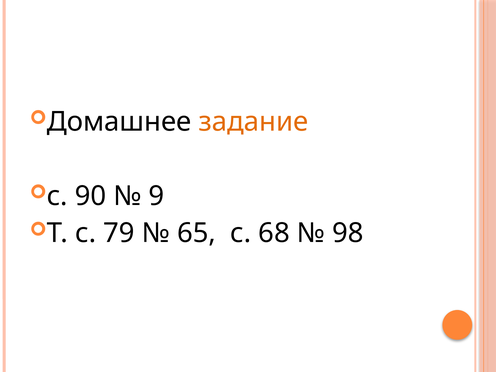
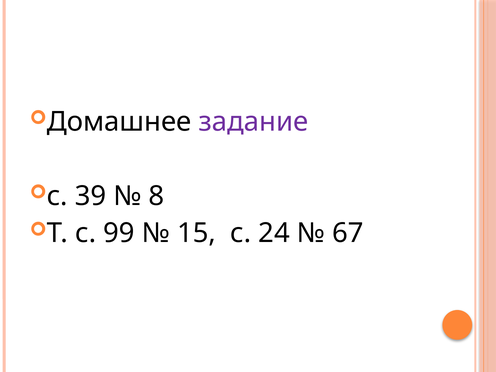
задание colour: orange -> purple
90: 90 -> 39
9: 9 -> 8
79: 79 -> 99
65: 65 -> 15
68: 68 -> 24
98: 98 -> 67
